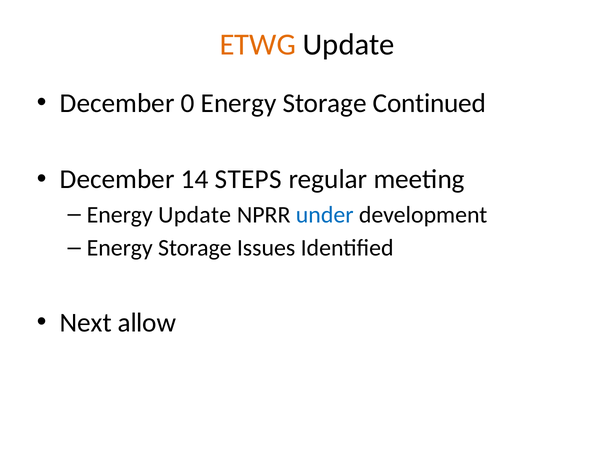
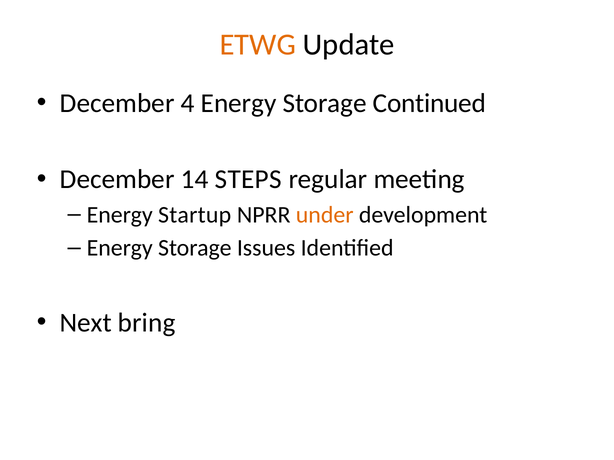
0: 0 -> 4
Energy Update: Update -> Startup
under colour: blue -> orange
allow: allow -> bring
